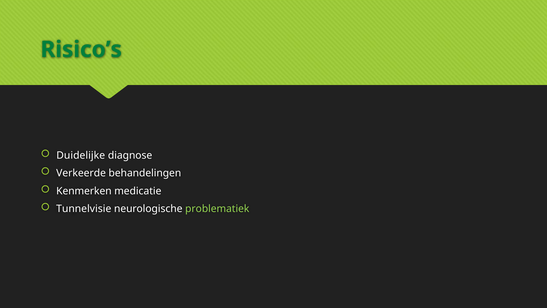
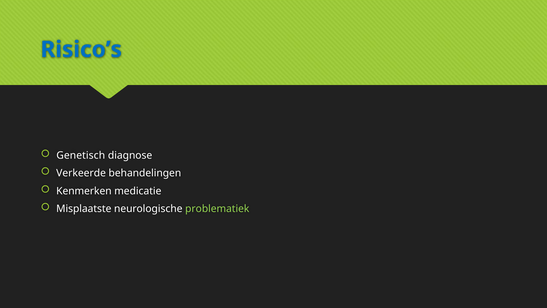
Risico’s colour: green -> blue
Duidelijke: Duidelijke -> Genetisch
Tunnelvisie: Tunnelvisie -> Misplaatste
